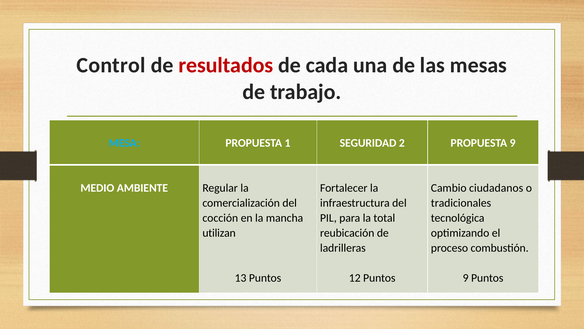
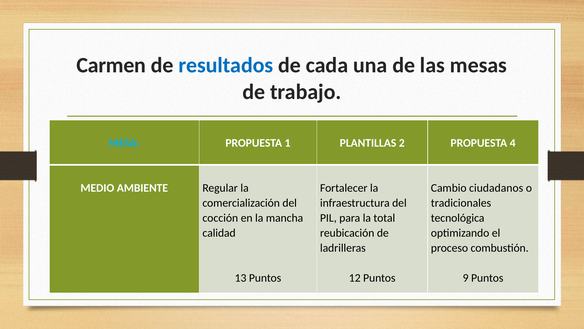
Control: Control -> Carmen
resultados colour: red -> blue
SEGURIDAD: SEGURIDAD -> PLANTILLAS
PROPUESTA 9: 9 -> 4
utilizan: utilizan -> calidad
